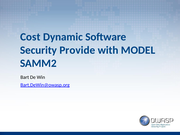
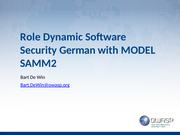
Cost: Cost -> Role
Provide: Provide -> German
